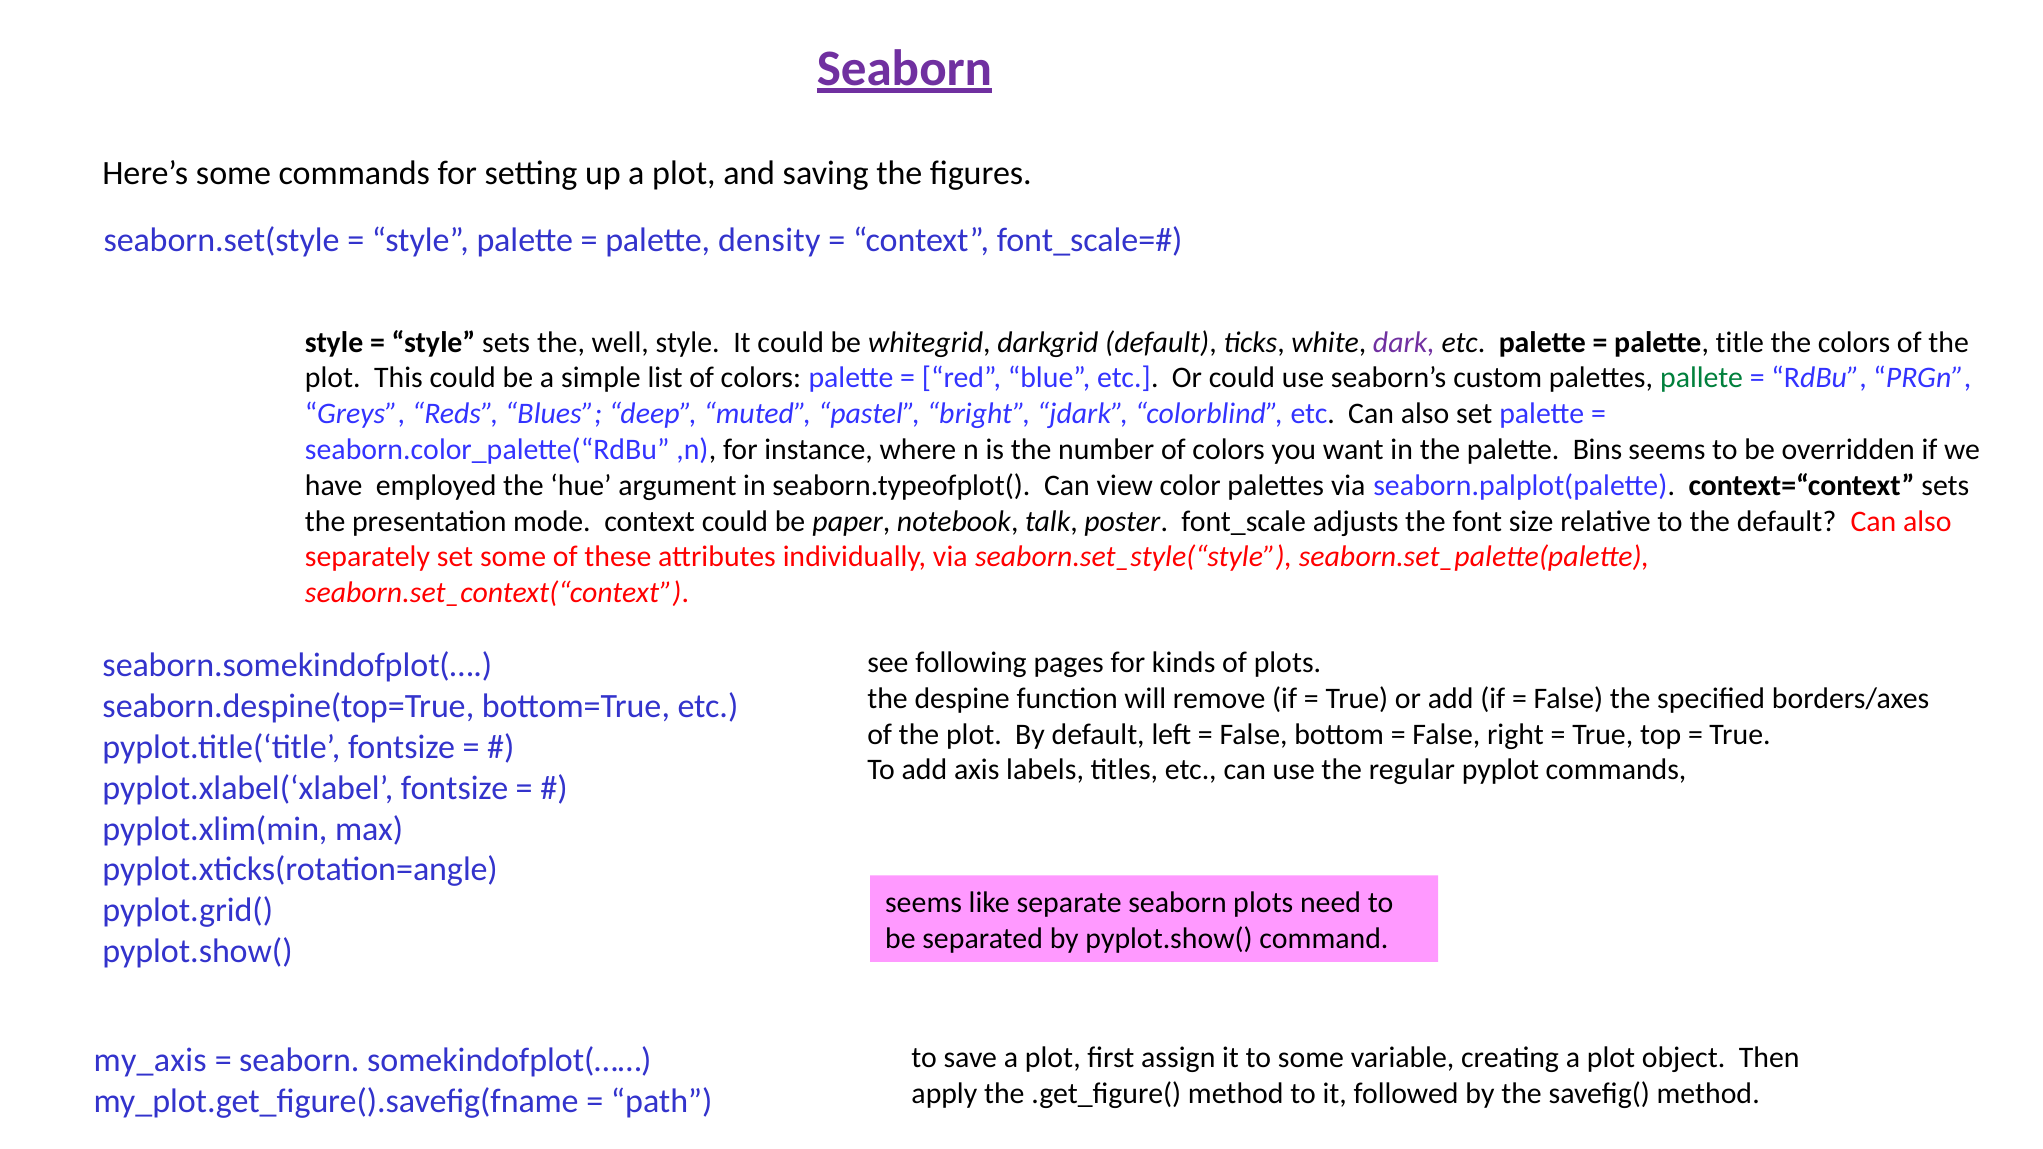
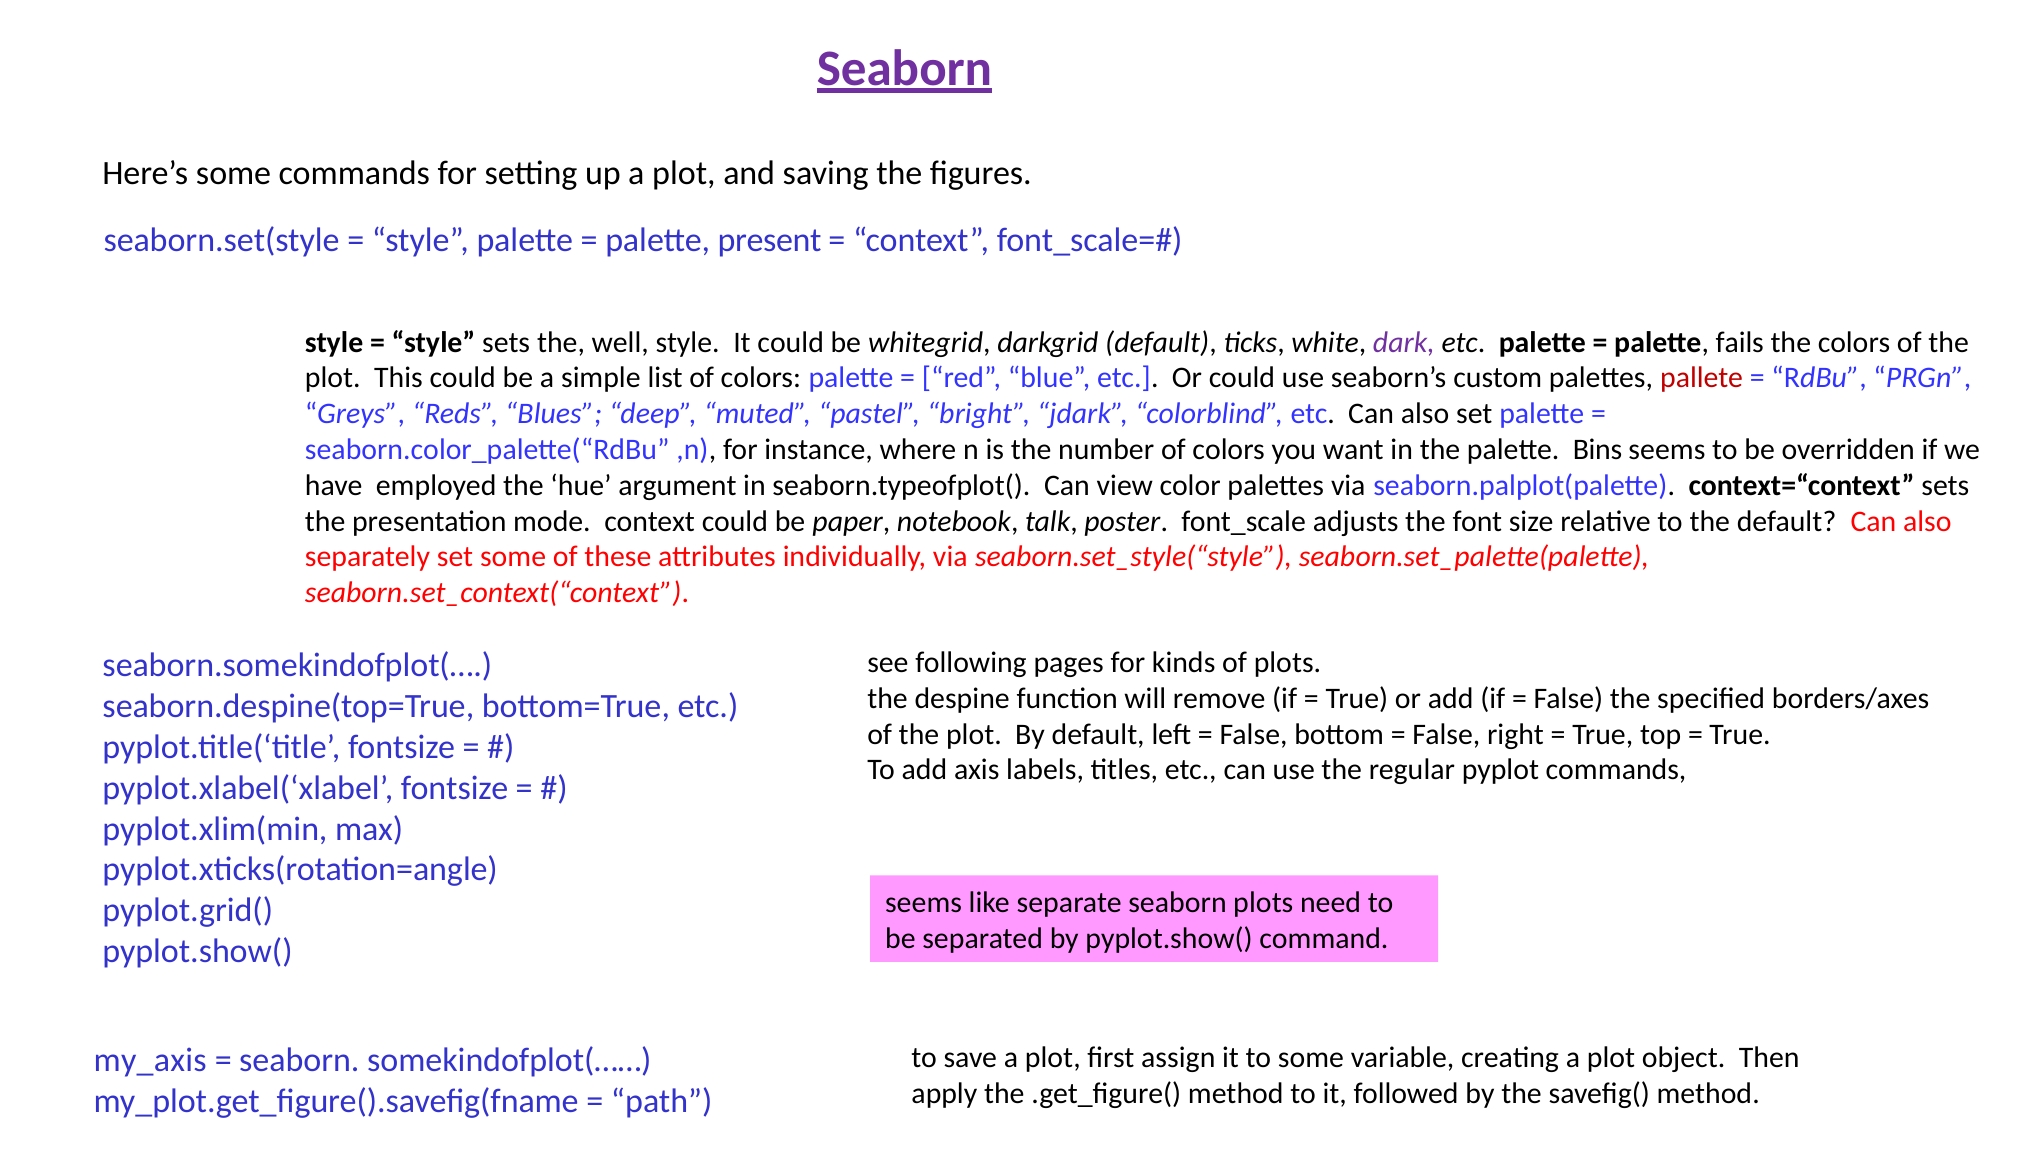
density: density -> present
title: title -> fails
pallete colour: green -> red
